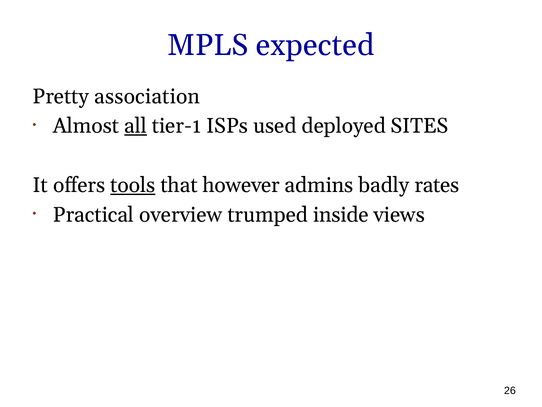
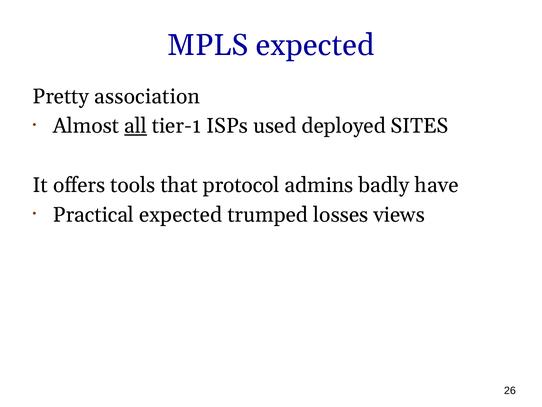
tools underline: present -> none
however: however -> protocol
rates: rates -> have
Practical overview: overview -> expected
inside: inside -> losses
